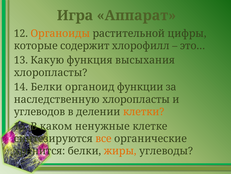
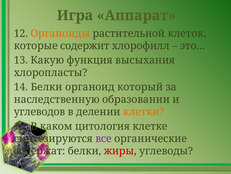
цифры: цифры -> клеток
функции: функции -> который
наследственную хлоропласты: хлоропласты -> образовании
ненужные: ненужные -> цитология
все colour: orange -> purple
хранится: хранится -> содержат
жиры colour: orange -> red
